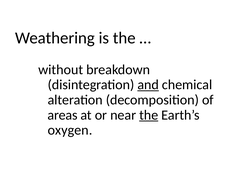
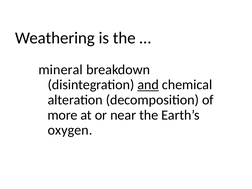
without: without -> mineral
areas: areas -> more
the at (149, 115) underline: present -> none
